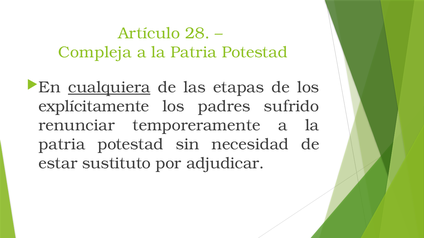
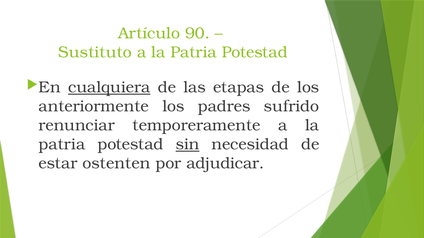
28: 28 -> 90
Compleja: Compleja -> Sustituto
explícitamente: explícitamente -> anteriormente
sin underline: none -> present
sustituto: sustituto -> ostenten
